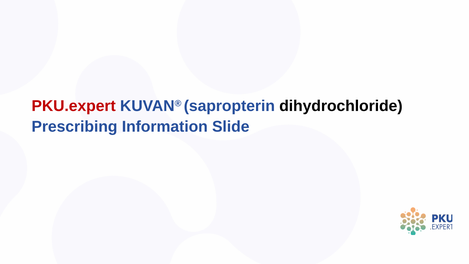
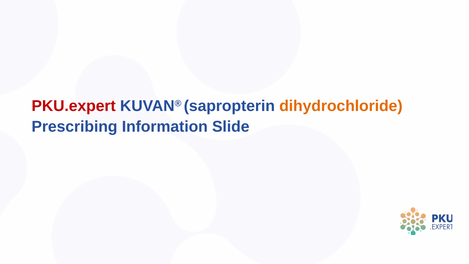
dihydrochloride colour: black -> orange
